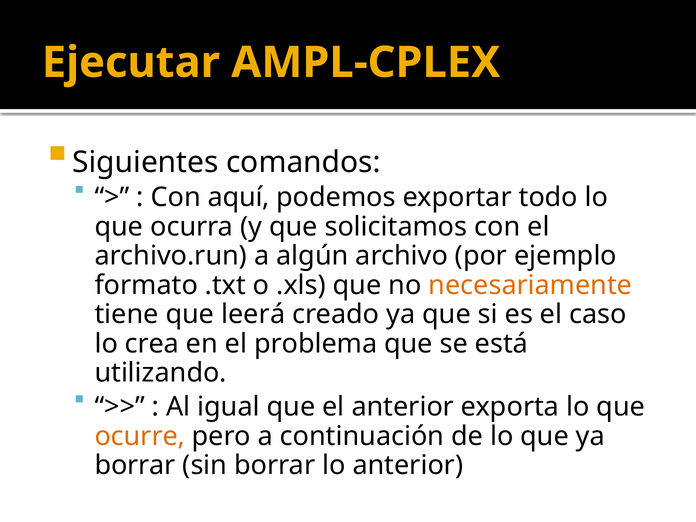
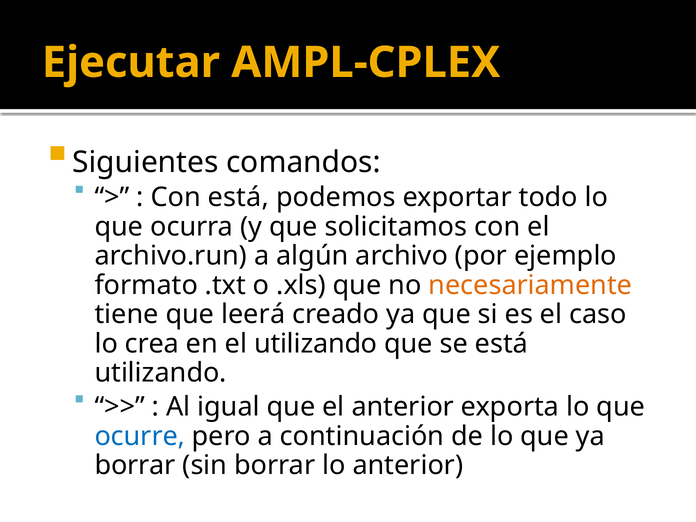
Con aquí: aquí -> está
el problema: problema -> utilizando
ocurre colour: orange -> blue
